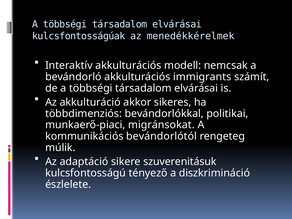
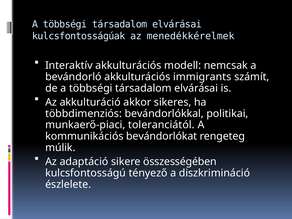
migránsokat: migránsokat -> toleranciától
bevándorlótól: bevándorlótól -> bevándorlókat
szuverenitásuk: szuverenitásuk -> összességében
